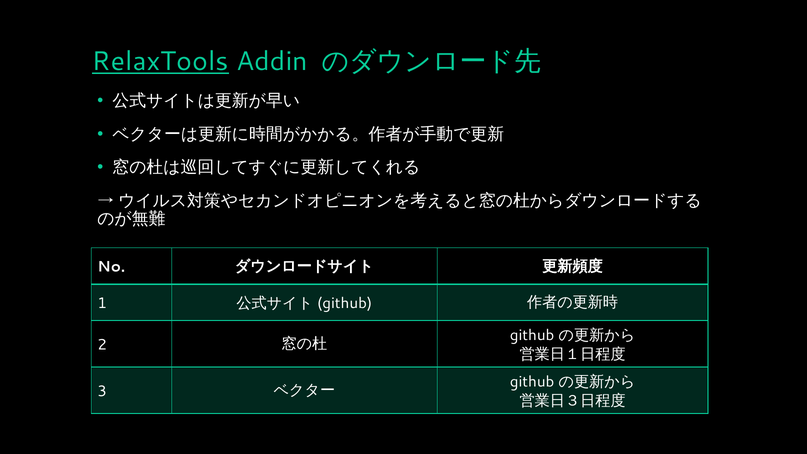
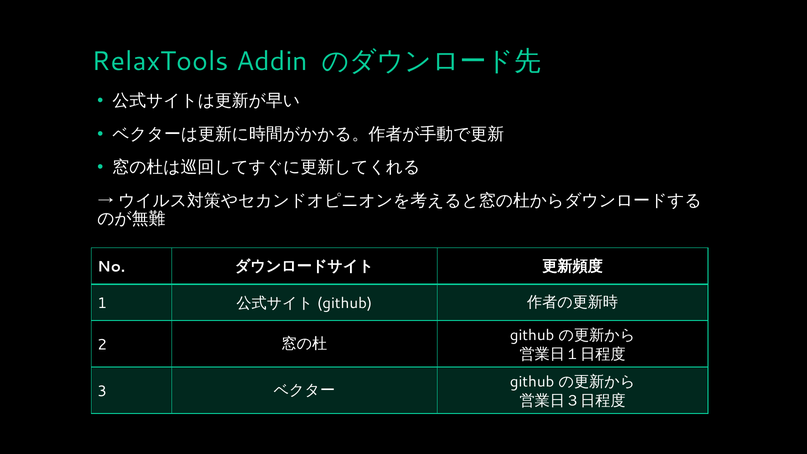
RelaxTools underline: present -> none
